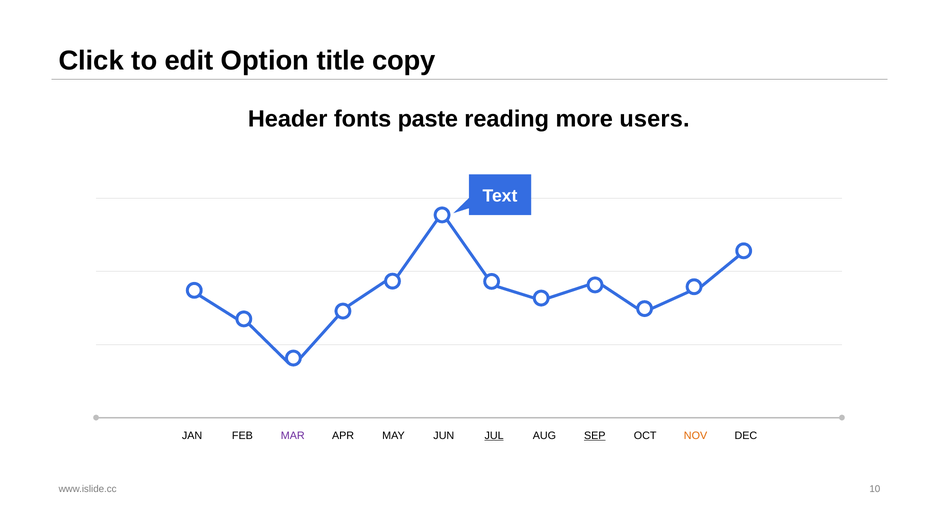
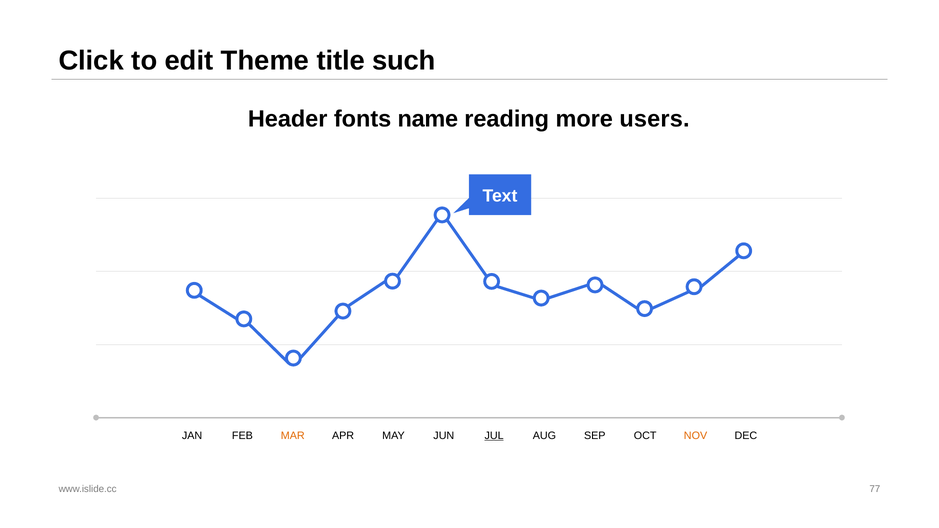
Option: Option -> Theme
copy: copy -> such
paste: paste -> name
MAR colour: purple -> orange
SEP underline: present -> none
10: 10 -> 77
